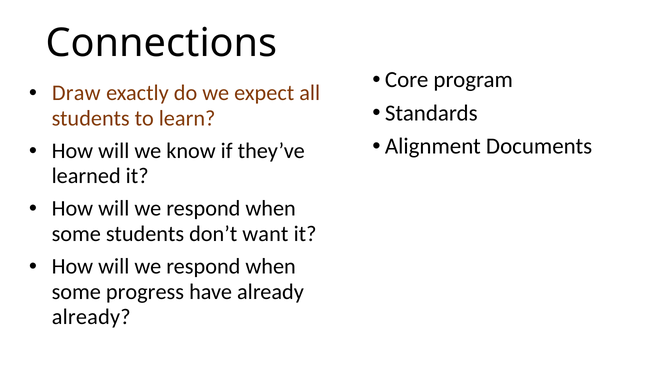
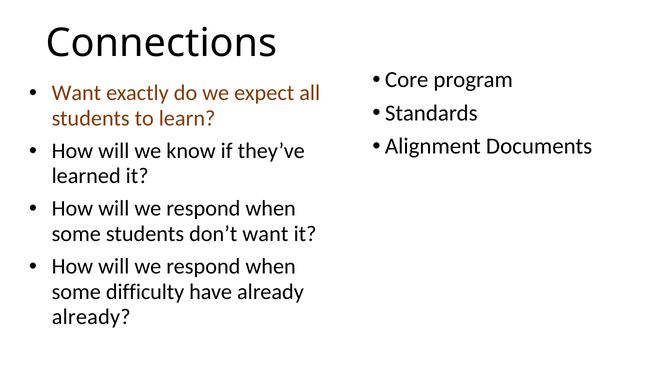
Draw at (76, 93): Draw -> Want
progress: progress -> difficulty
